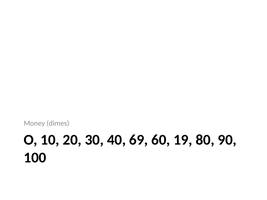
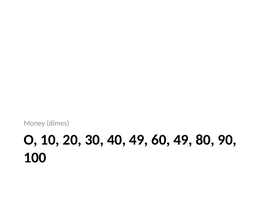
40 69: 69 -> 49
60 19: 19 -> 49
